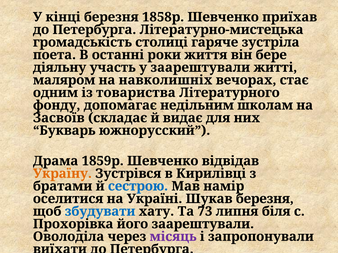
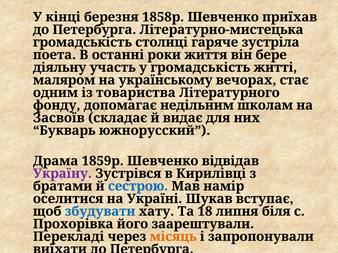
у заарештували: заарештували -> громадськість
навколишніх: навколишніх -> українському
Україну colour: orange -> purple
Шукав березня: березня -> вступає
73: 73 -> 18
Оволоділа: Оволоділа -> Перекладі
місяць colour: purple -> orange
